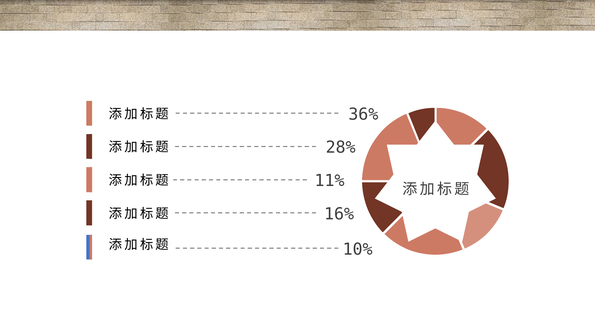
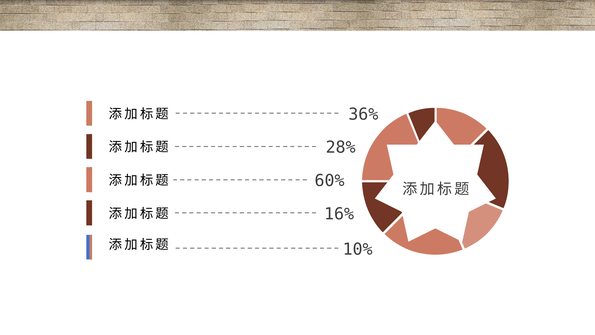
11%: 11% -> 60%
